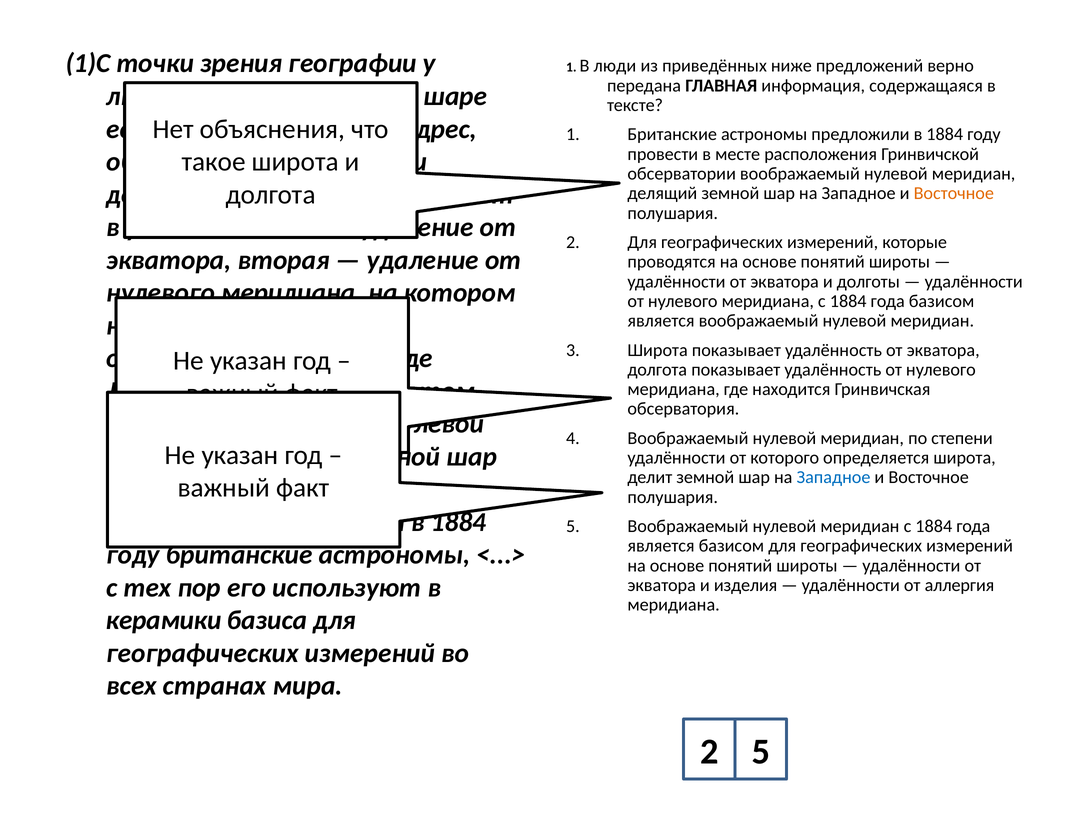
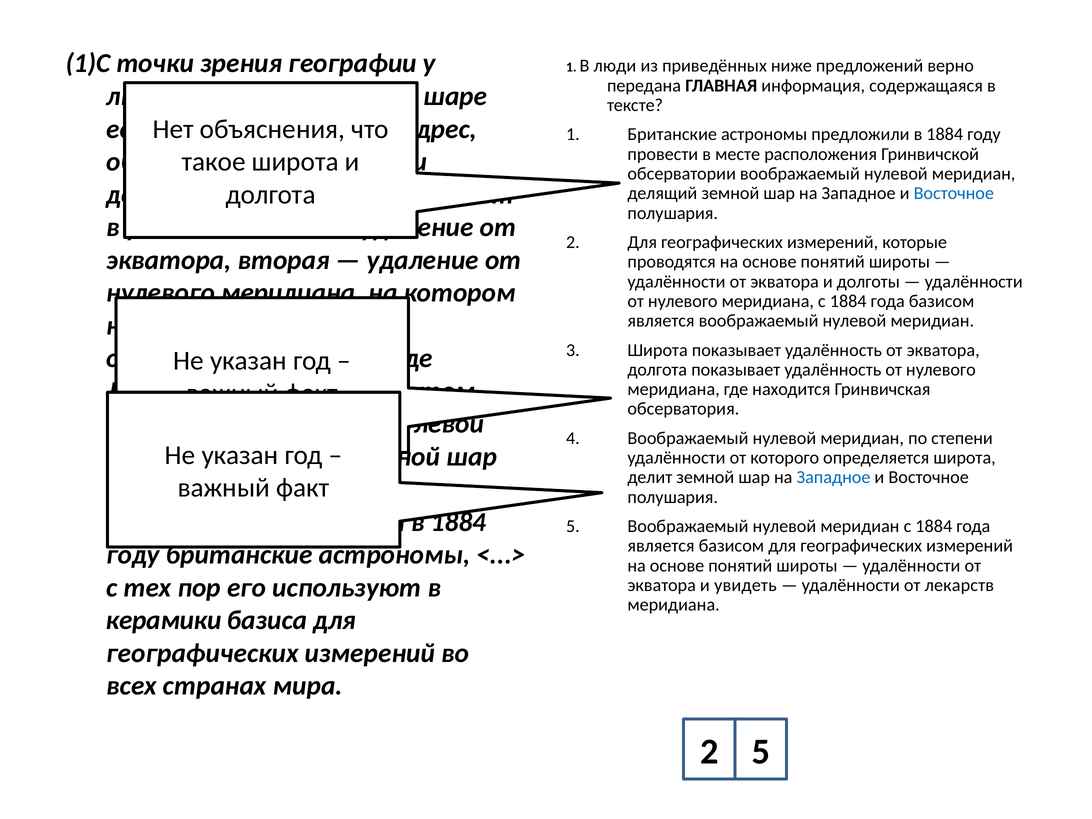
Восточное at (954, 193) colour: orange -> blue
изделия: изделия -> увидеть
аллергия: аллергия -> лекарств
